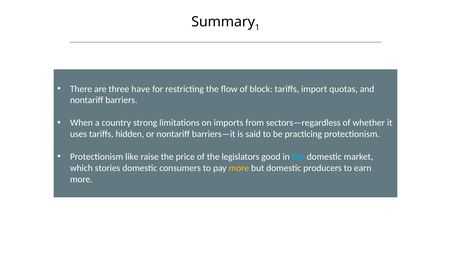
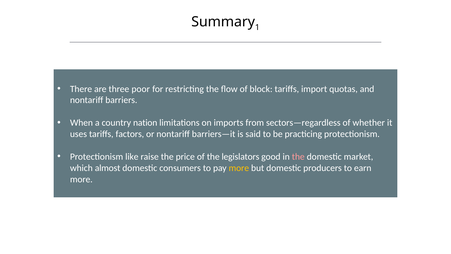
have: have -> poor
strong: strong -> nation
hidden: hidden -> factors
the at (298, 156) colour: light blue -> pink
stories: stories -> almost
